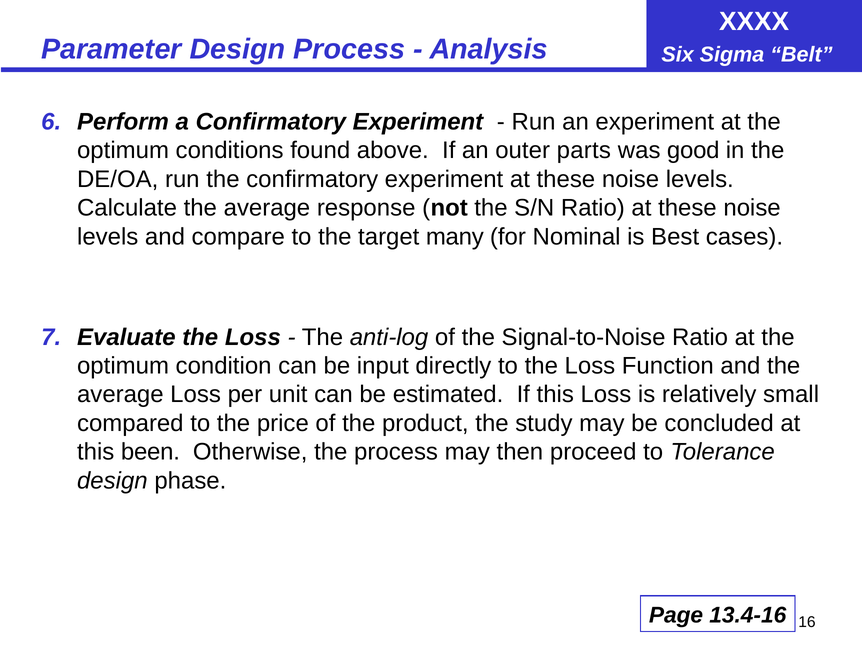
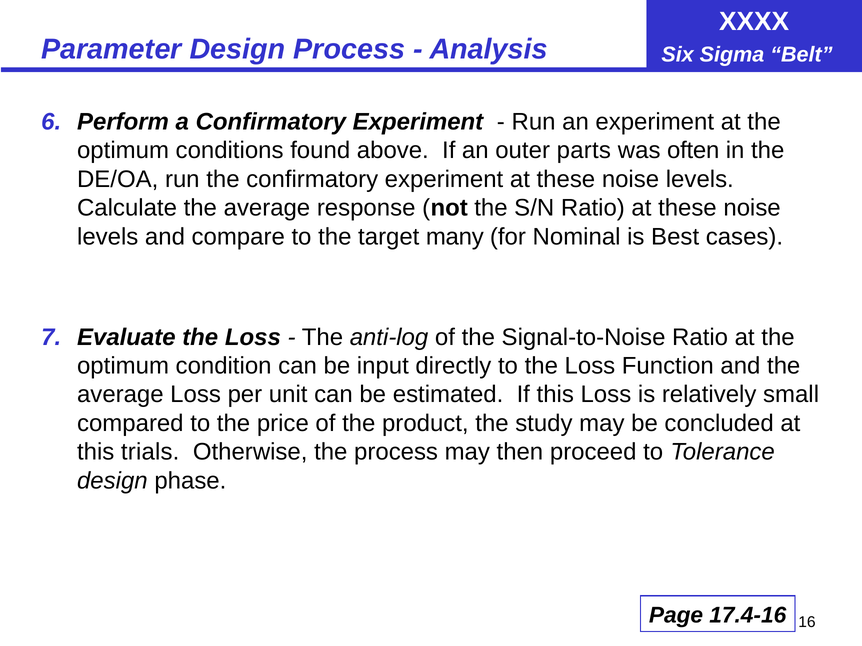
good: good -> often
been: been -> trials
13.4-16: 13.4-16 -> 17.4-16
